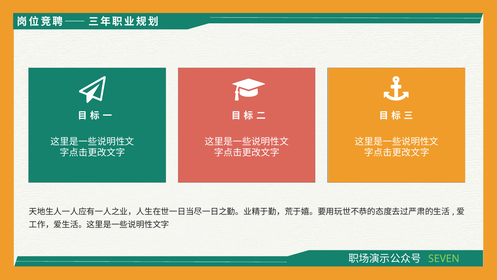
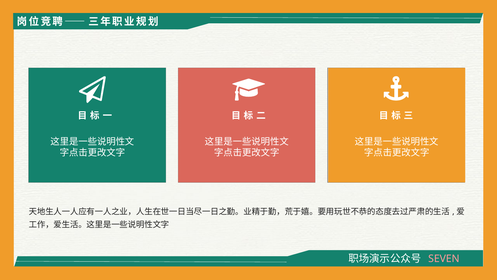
SEVEN colour: light green -> pink
